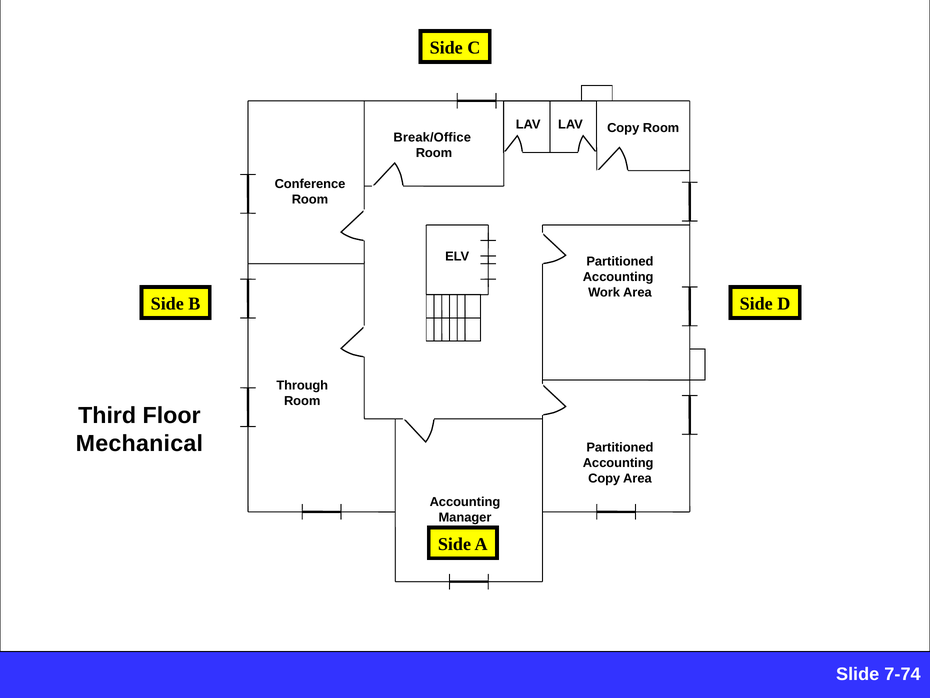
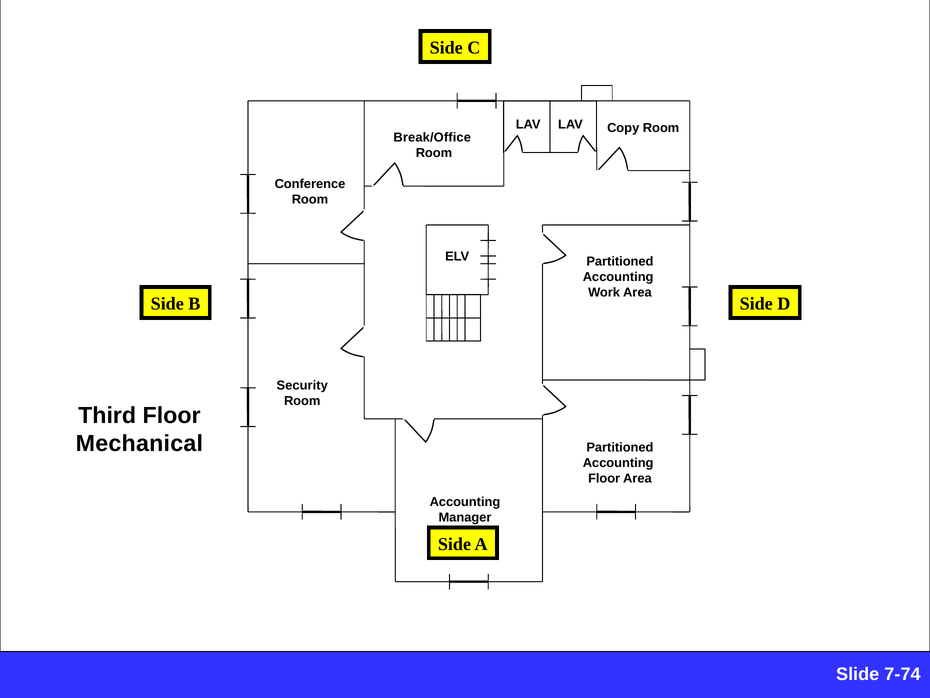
Through: Through -> Security
Copy at (604, 478): Copy -> Floor
